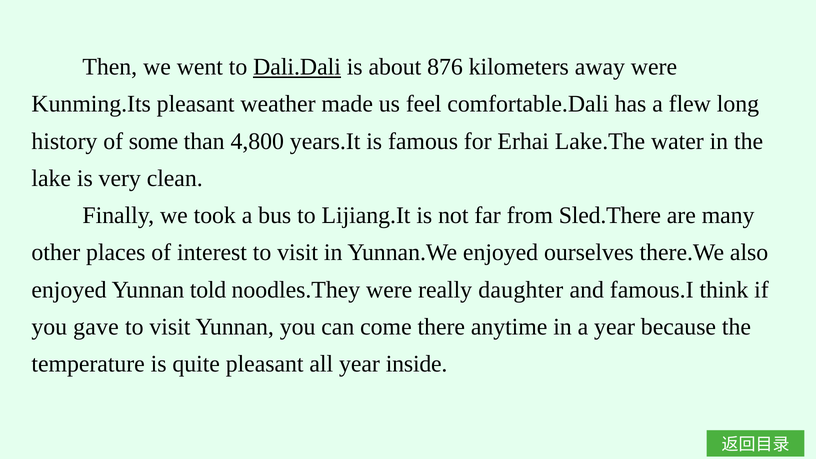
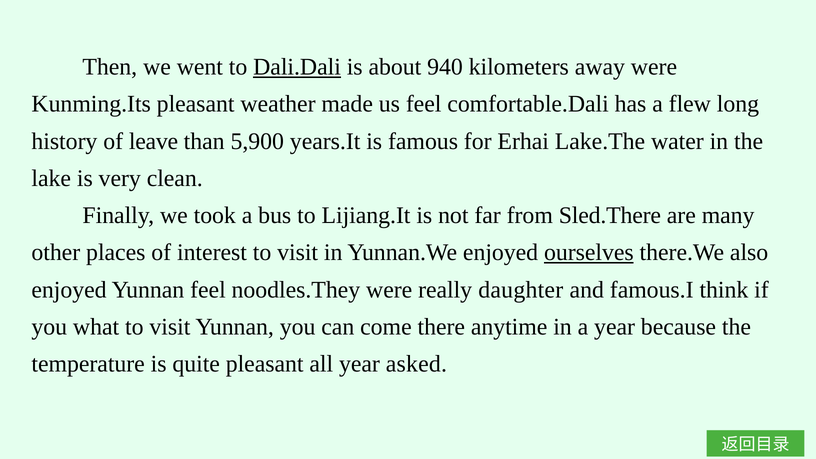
876: 876 -> 940
some: some -> leave
4,800: 4,800 -> 5,900
ourselves underline: none -> present
Yunnan told: told -> feel
gave: gave -> what
inside: inside -> asked
